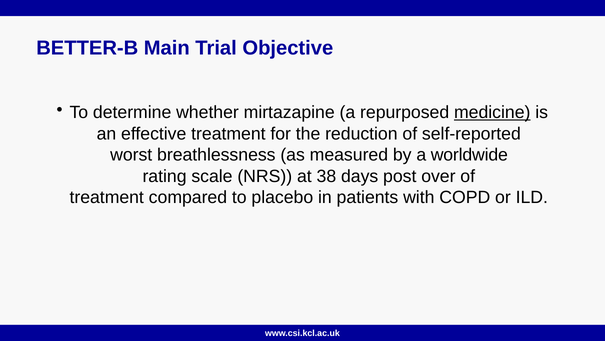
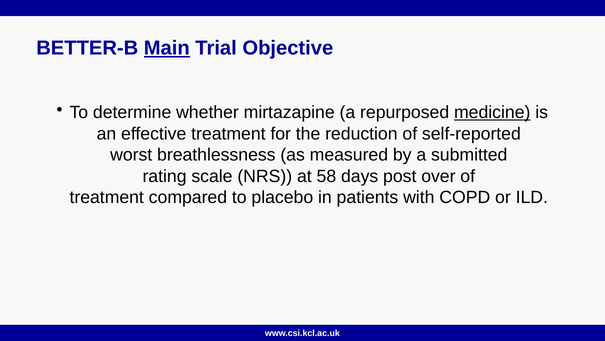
Main underline: none -> present
worldwide: worldwide -> submitted
38: 38 -> 58
